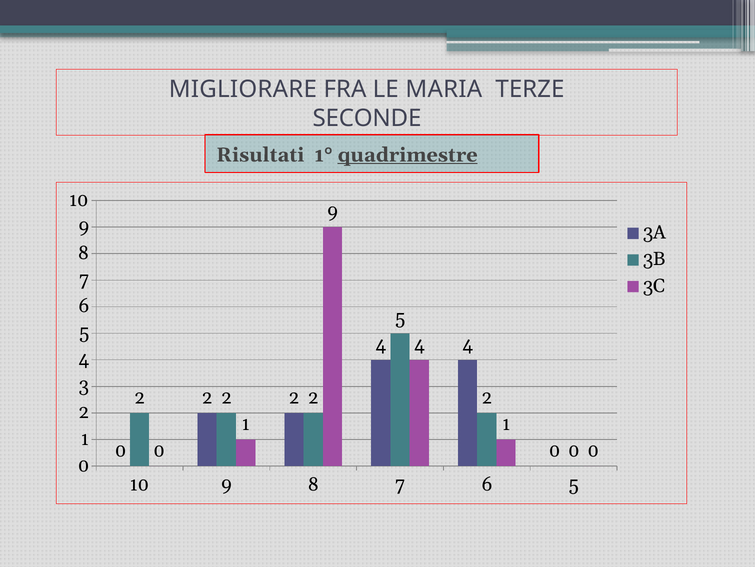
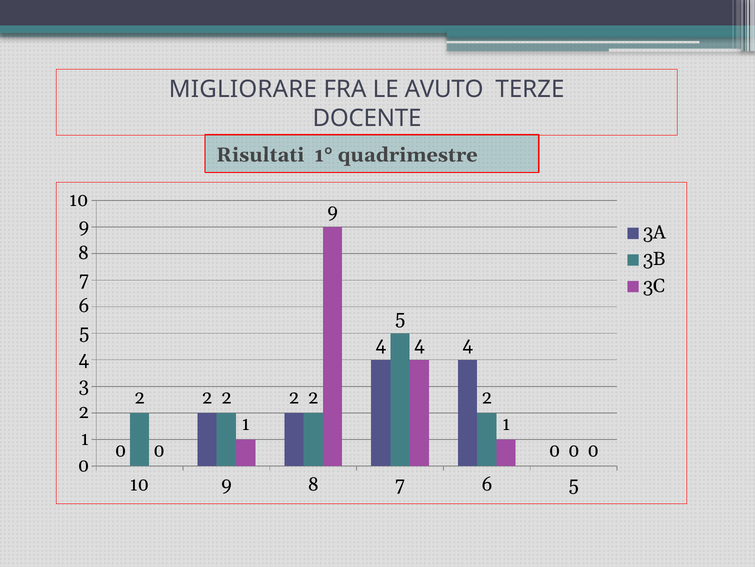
MARIA: MARIA -> AVUTO
SECONDE: SECONDE -> DOCENTE
quadrimestre underline: present -> none
